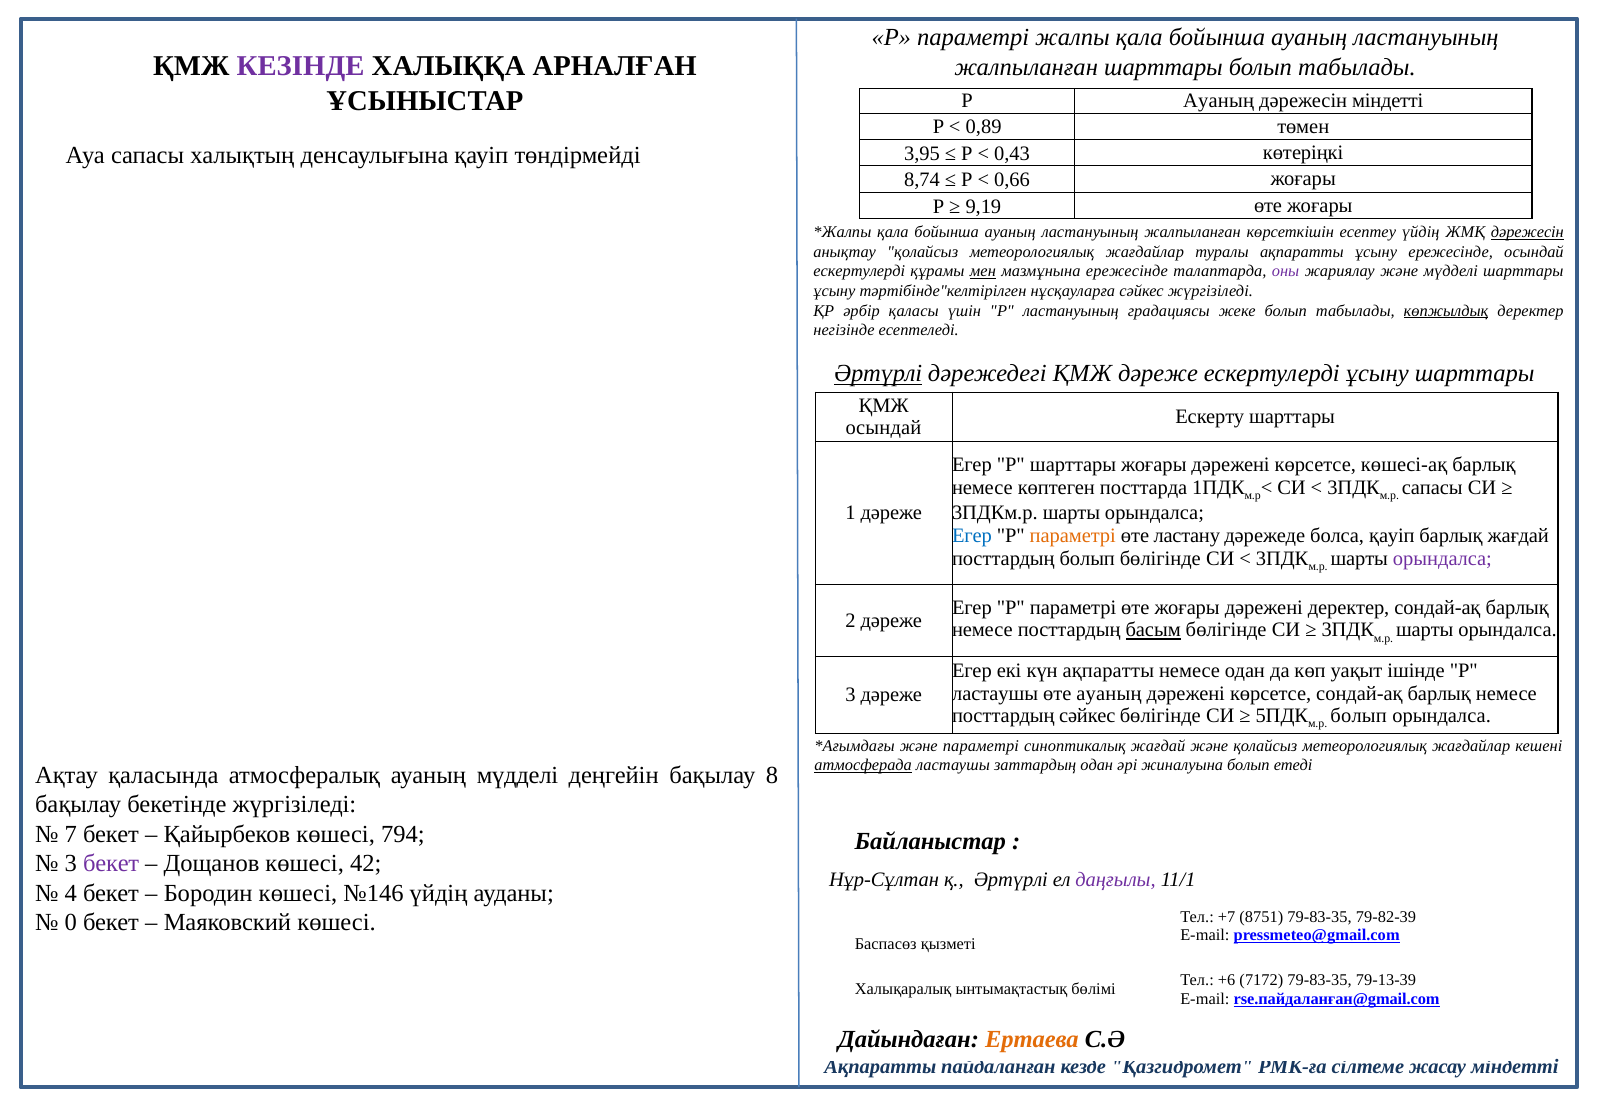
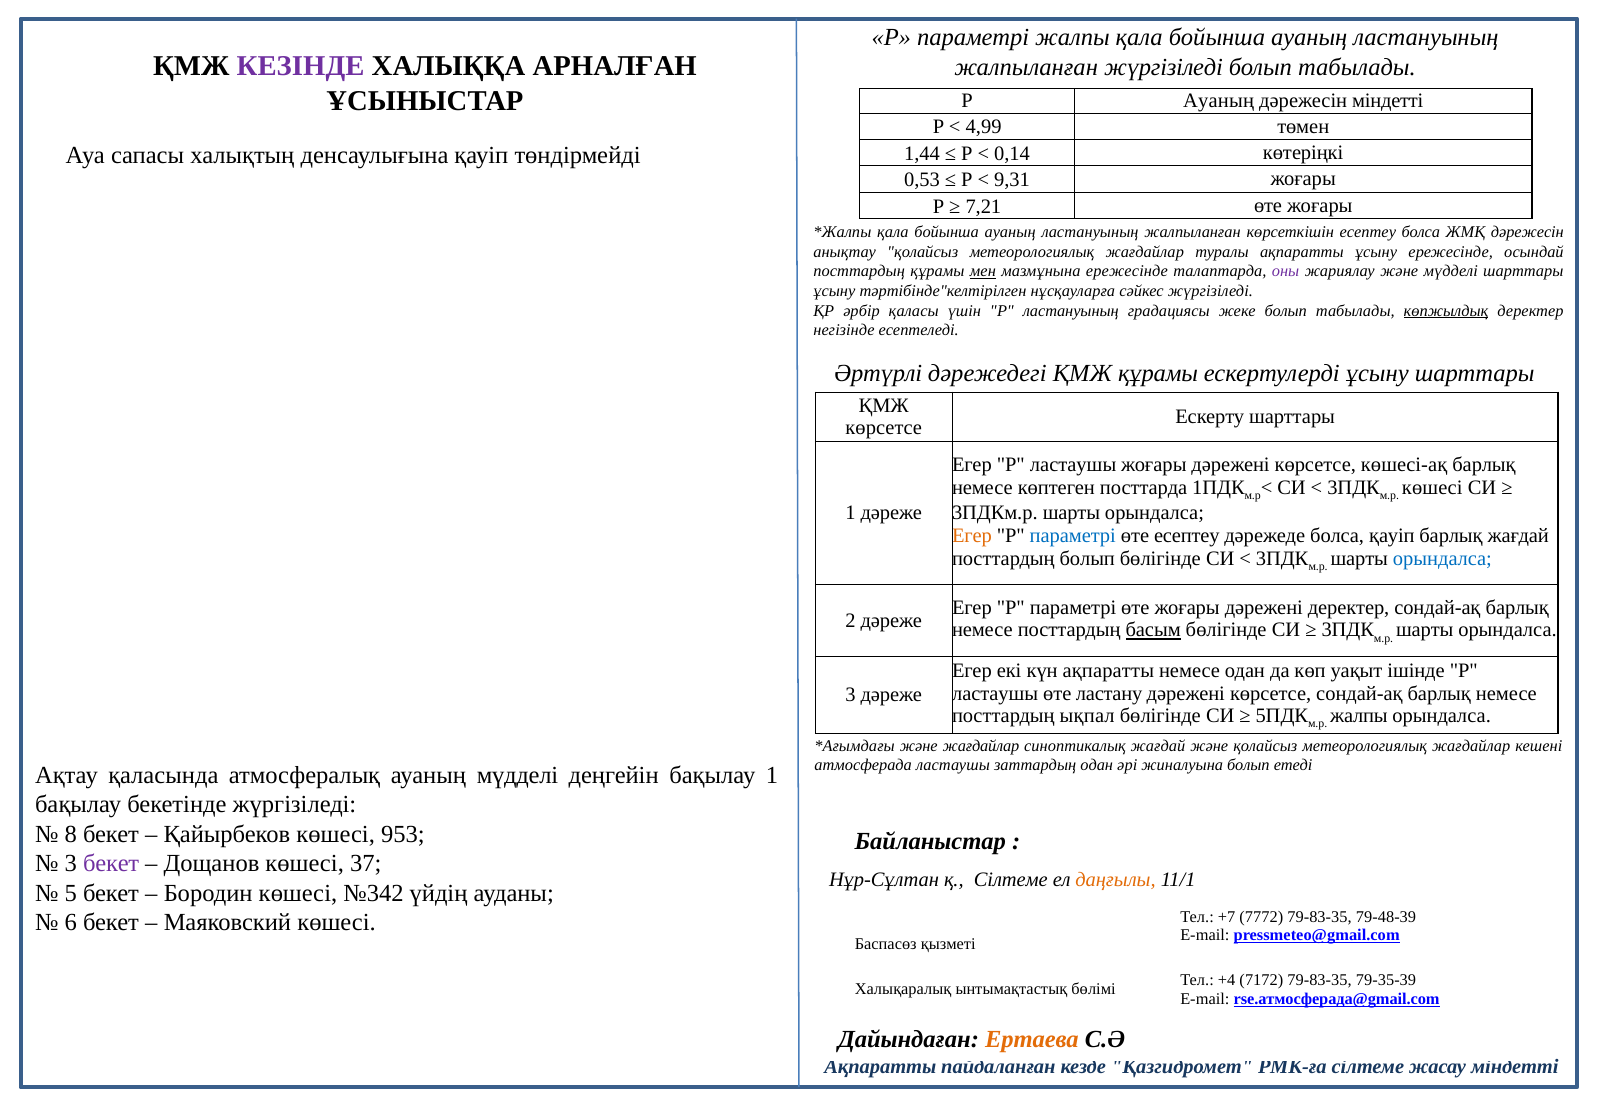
жалпыланған шарттары: шарттары -> жүргізіледі
0,89: 0,89 -> 4,99
3,95: 3,95 -> 1,44
0,43: 0,43 -> 0,14
8,74: 8,74 -> 0,53
0,66: 0,66 -> 9,31
9,19: 9,19 -> 7,21
есептеу үйдің: үйдің -> болса
дәрежесін at (1527, 232) underline: present -> none
ескертулерді at (859, 272): ескертулерді -> посттардың
Әртүрлі at (878, 374) underline: present -> none
ҚМЖ дәреже: дәреже -> құрамы
осындай at (884, 428): осындай -> көрсетсе
Егер Р шарттары: шарттары -> ластаушы
сапасы at (1432, 487): сапасы -> көшесі
Егер at (972, 536) colour: blue -> orange
параметрі at (1073, 536) colour: orange -> blue
өте ластану: ластану -> есептеу
орындалса at (1442, 558) colour: purple -> blue
өте ауаның: ауаның -> ластану
посттардың сәйкес: сәйкес -> ықпал
болып at (1359, 716): болып -> жалпы
және параметрі: параметрі -> жағдайлар
атмосферада underline: present -> none
бақылау 8: 8 -> 1
7: 7 -> 8
794: 794 -> 953
42: 42 -> 37
қ Әртүрлі: Әртүрлі -> Сілтеме
даңғылы colour: purple -> orange
4: 4 -> 5
№146: №146 -> №342
8751: 8751 -> 7772
79-82-39: 79-82-39 -> 79-48-39
0: 0 -> 6
+6: +6 -> +4
79-13-39: 79-13-39 -> 79-35-39
rse.пайдаланған@gmail.com: rse.пайдаланған@gmail.com -> rse.атмосферада@gmail.com
